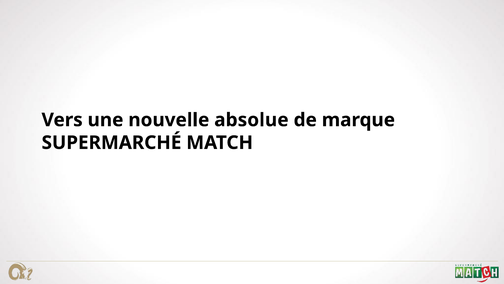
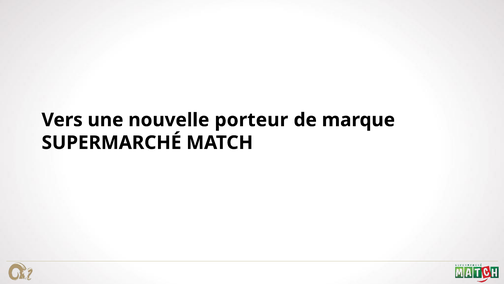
absolue: absolue -> porteur
